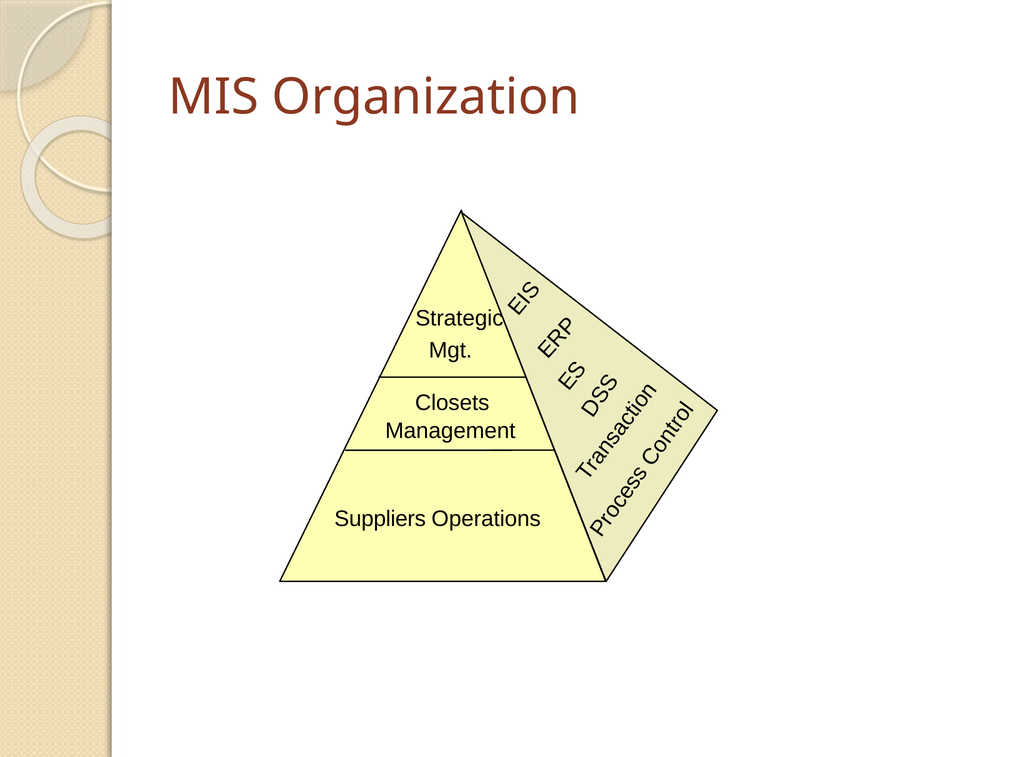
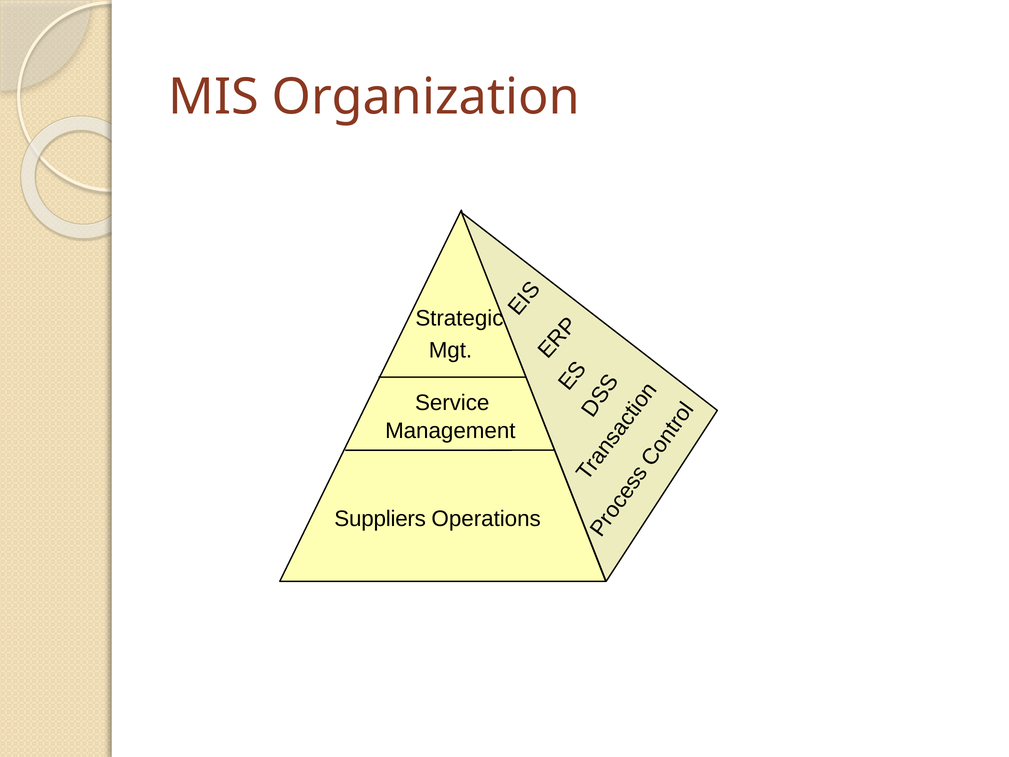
Closets: Closets -> Service
